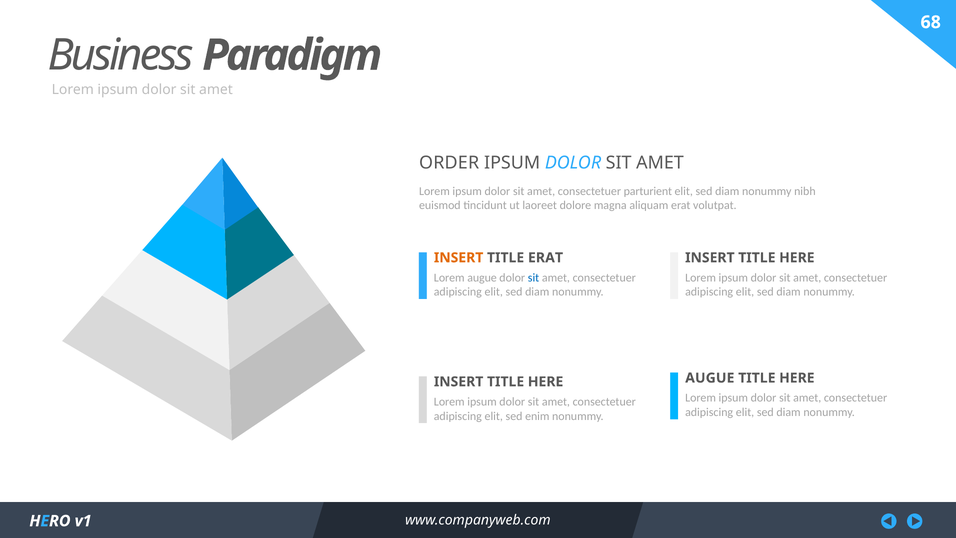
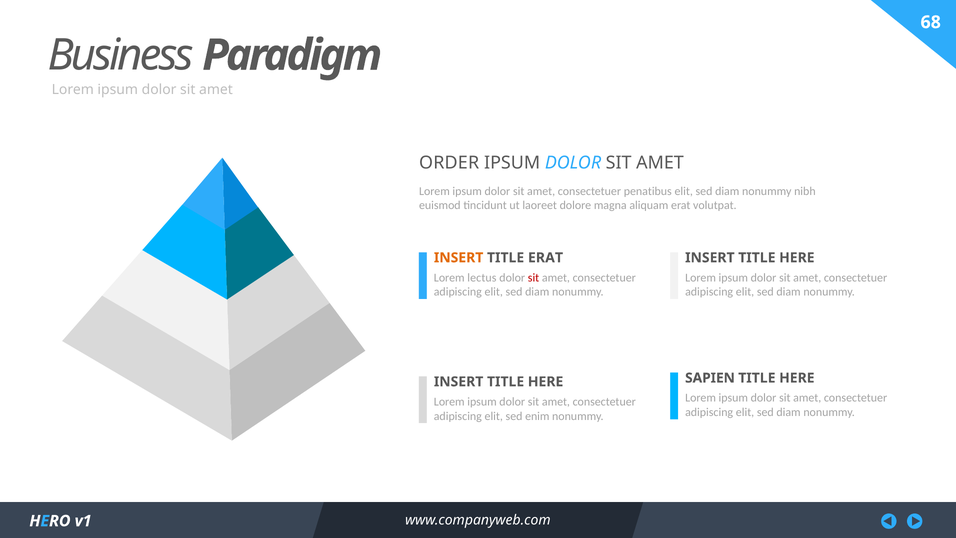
parturient: parturient -> penatibus
Lorem augue: augue -> lectus
sit at (534, 278) colour: blue -> red
AUGUE at (710, 378): AUGUE -> SAPIEN
